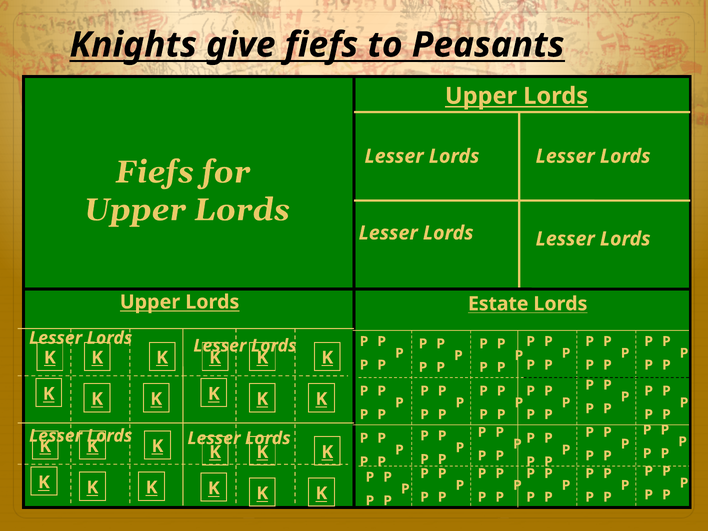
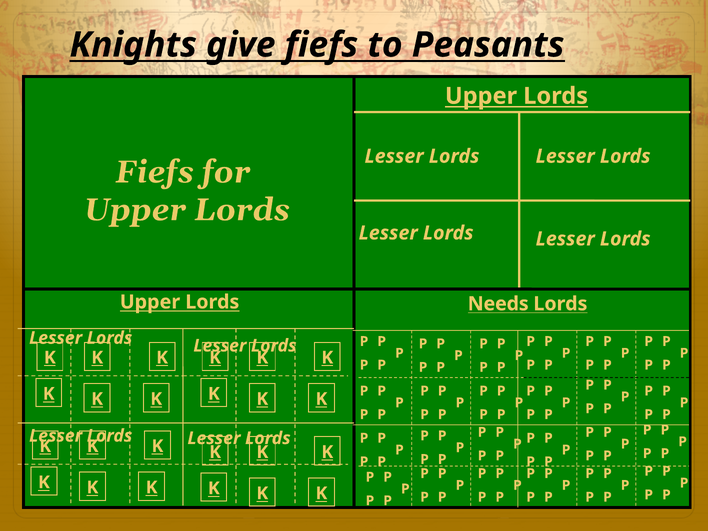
Estate: Estate -> Needs
